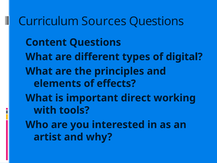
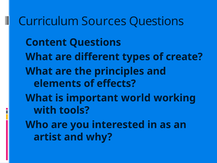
digital: digital -> create
direct: direct -> world
